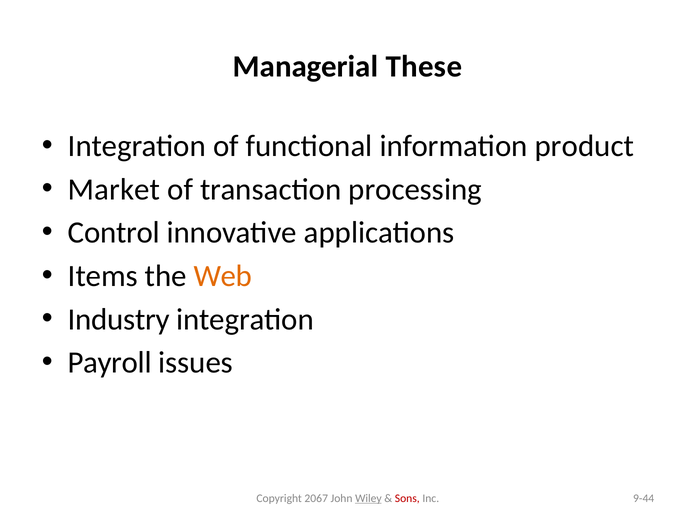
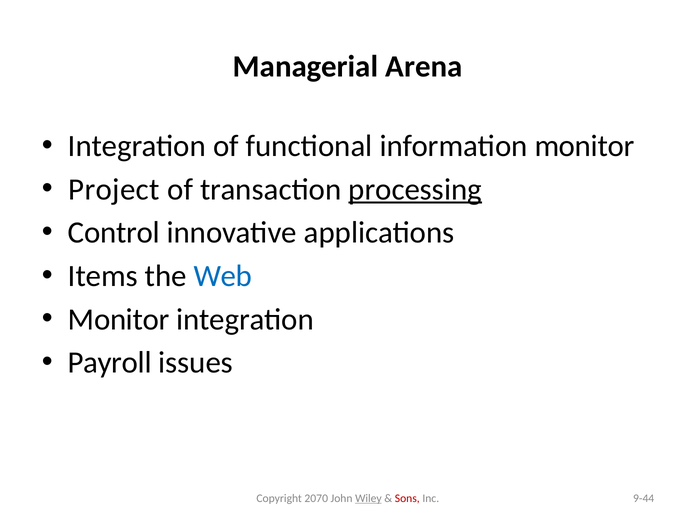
These: These -> Arena
information product: product -> monitor
Market: Market -> Project
processing underline: none -> present
Web colour: orange -> blue
Industry at (119, 319): Industry -> Monitor
2067: 2067 -> 2070
